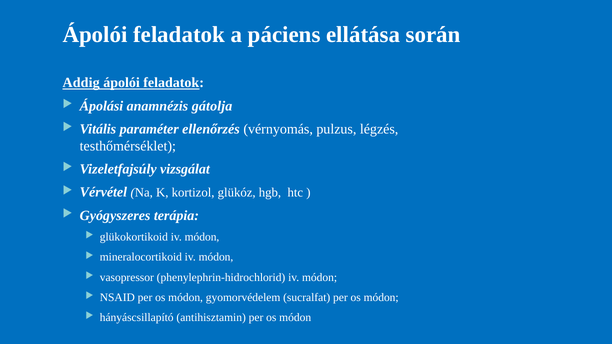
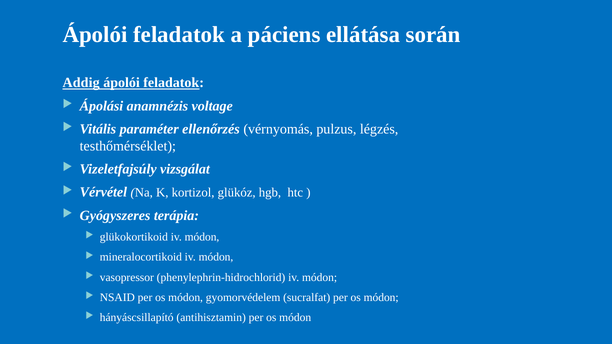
gátolja: gátolja -> voltage
